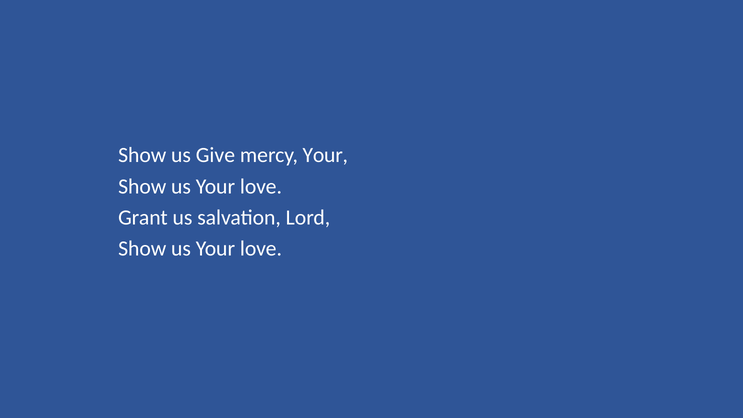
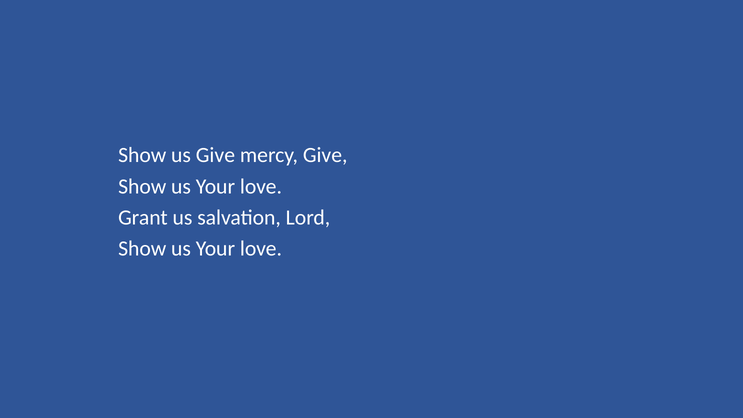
mercy Your: Your -> Give
